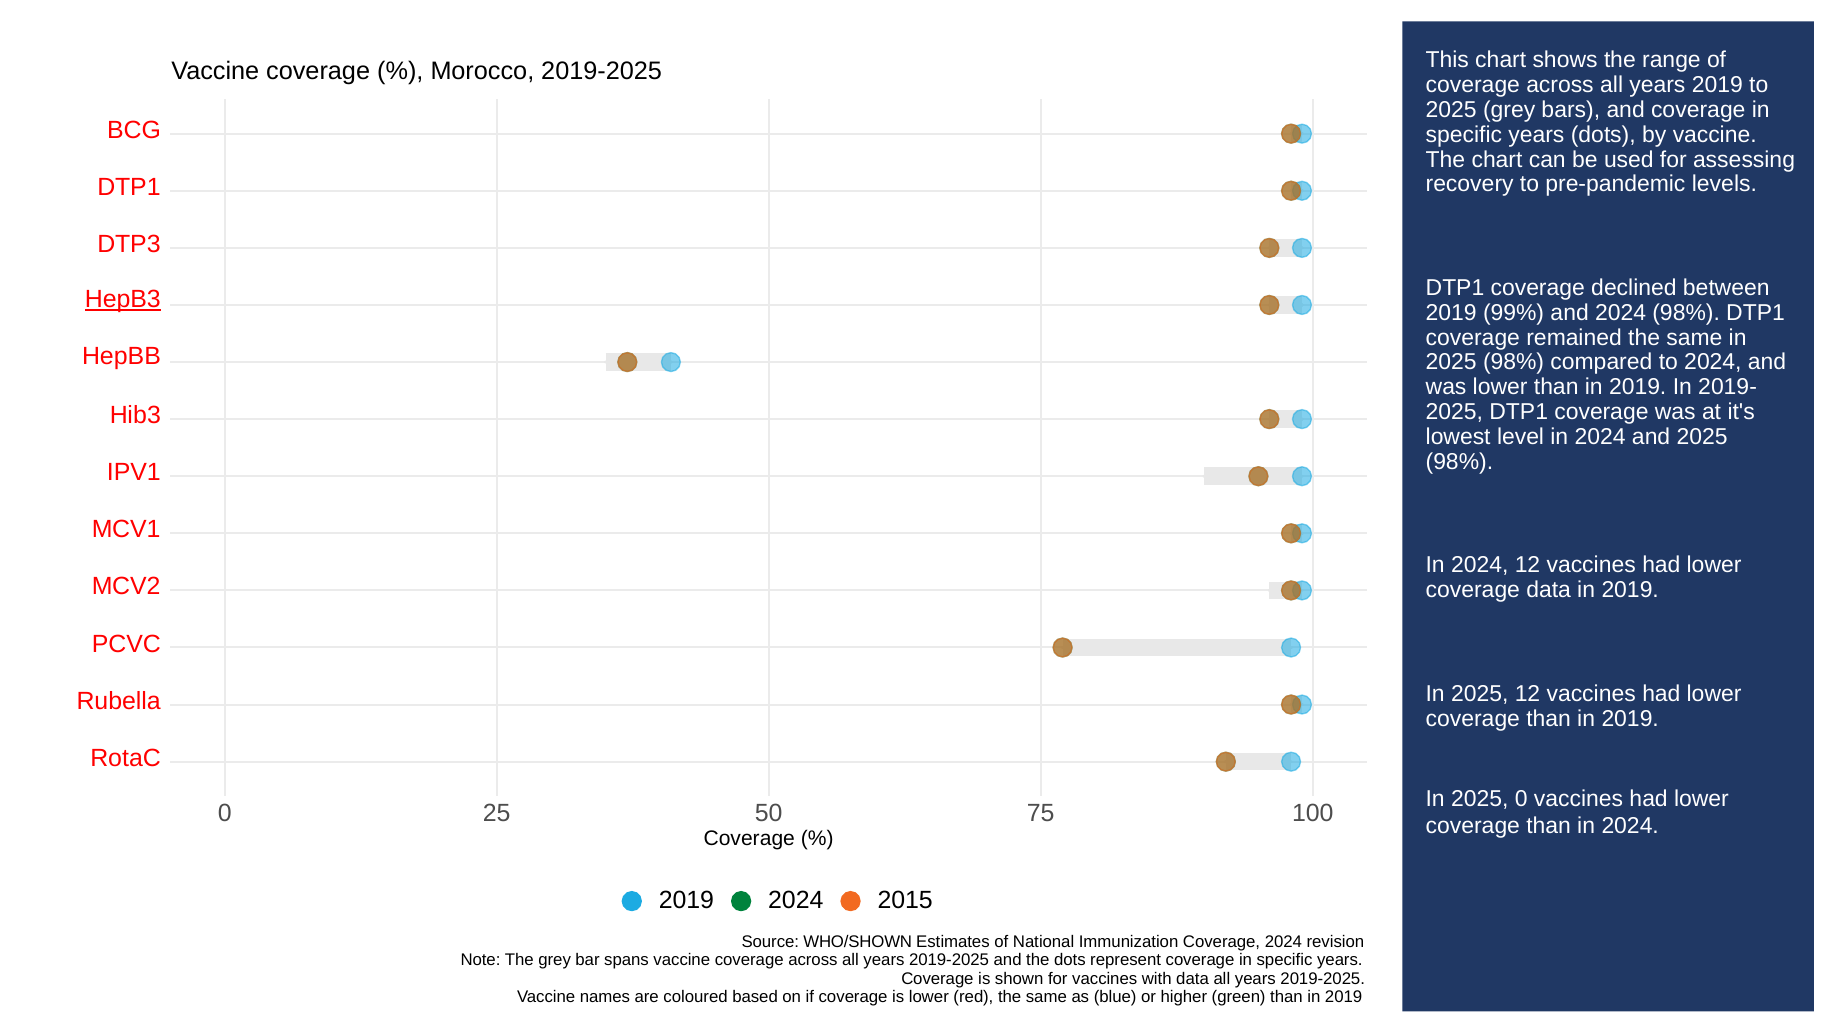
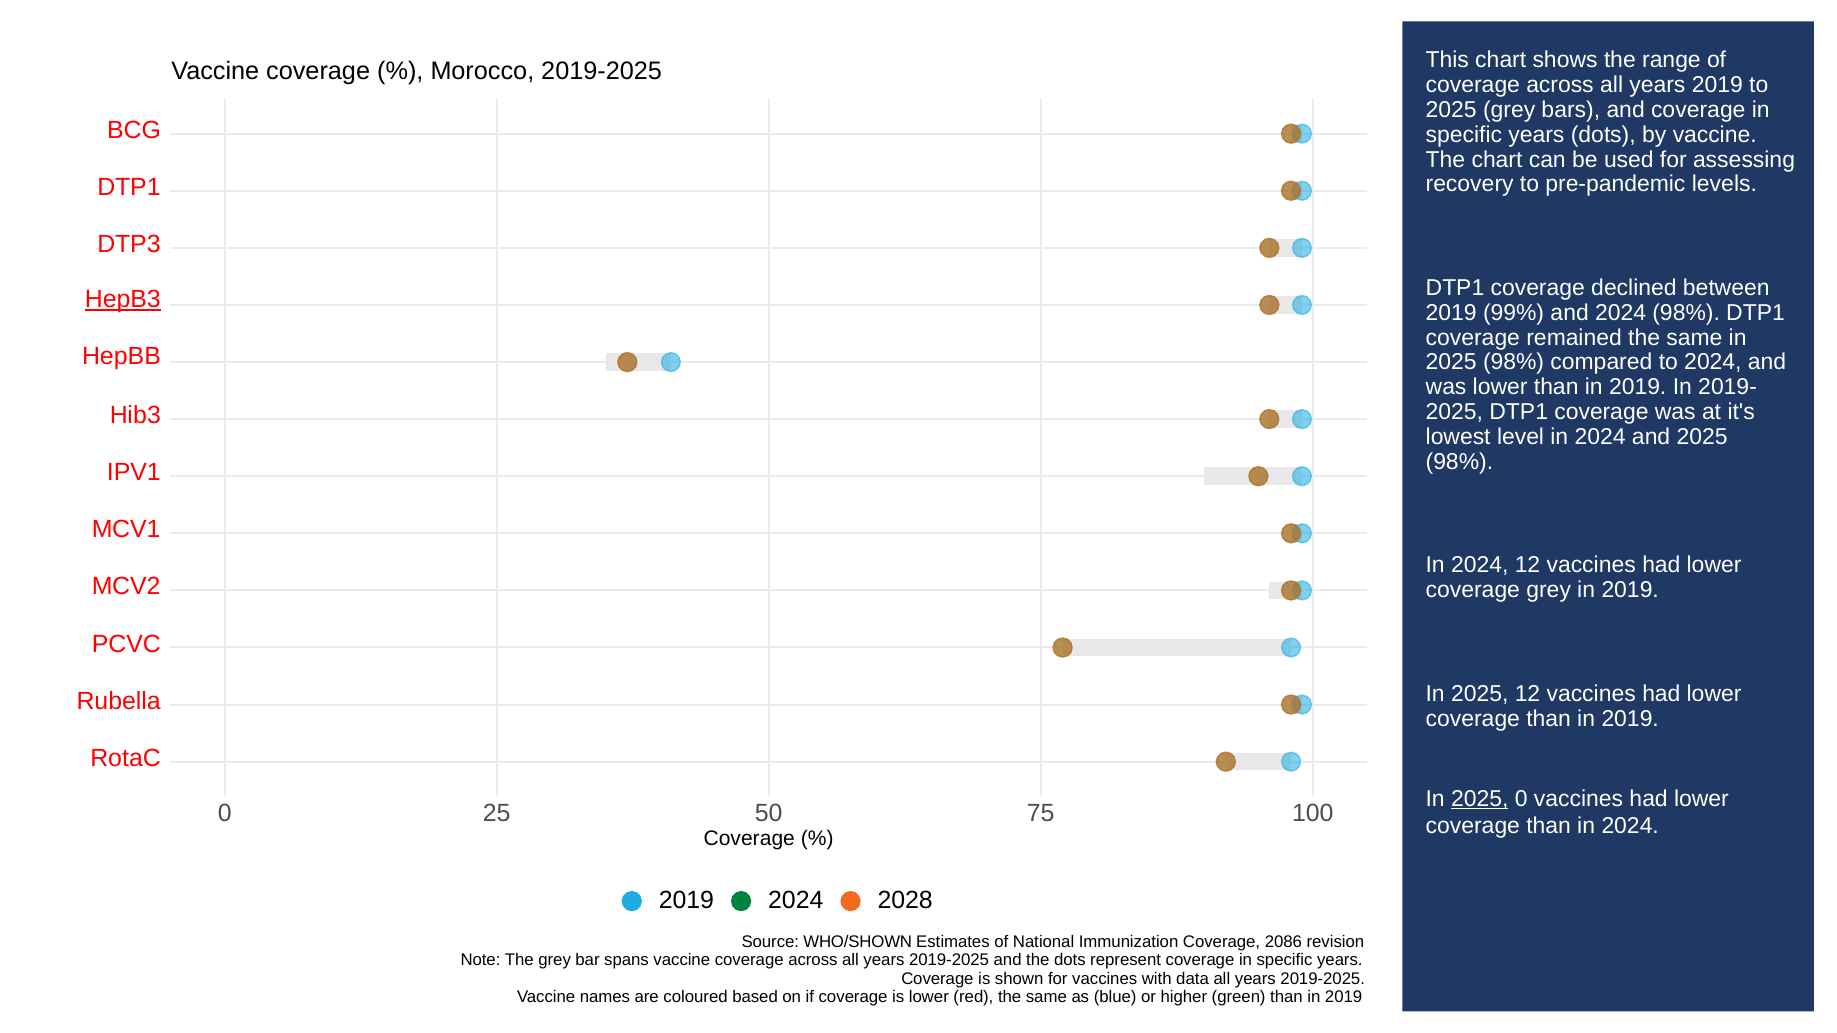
coverage data: data -> grey
2025 at (1480, 799) underline: none -> present
2015: 2015 -> 2028
Coverage 2024: 2024 -> 2086
